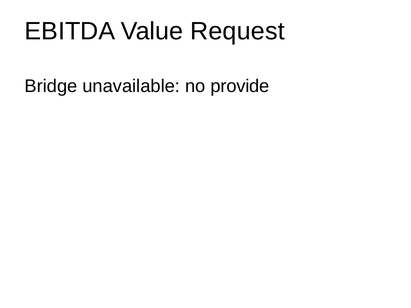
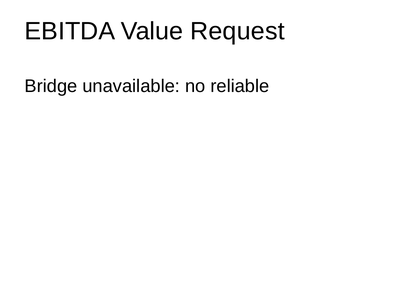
provide: provide -> reliable
